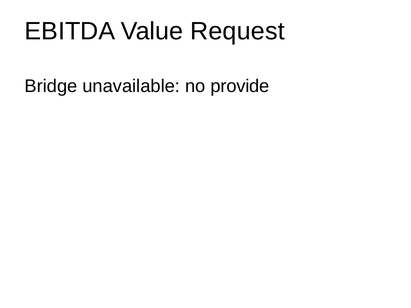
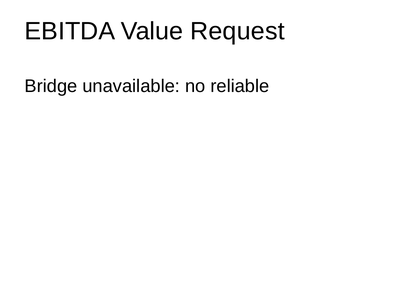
provide: provide -> reliable
